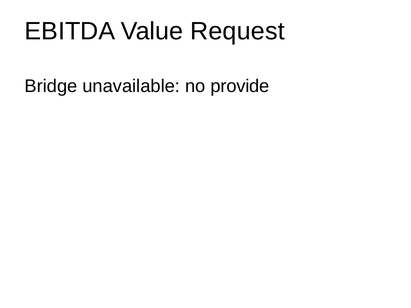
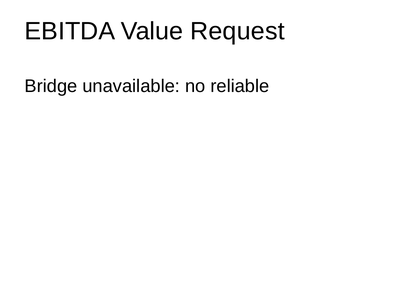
provide: provide -> reliable
